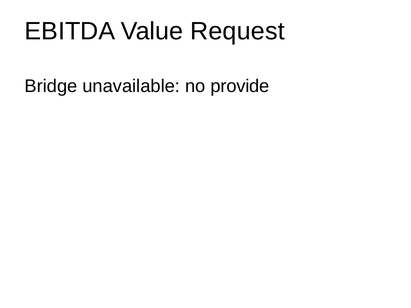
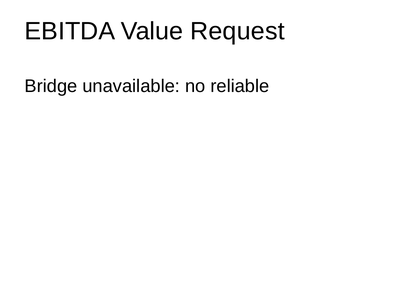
provide: provide -> reliable
